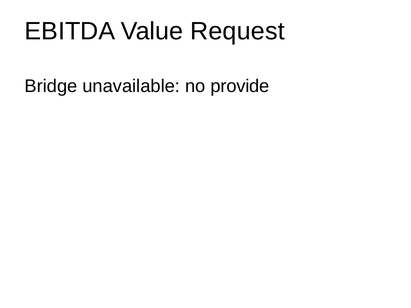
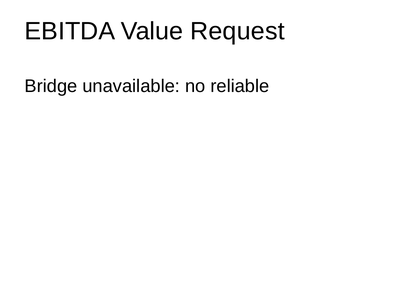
provide: provide -> reliable
